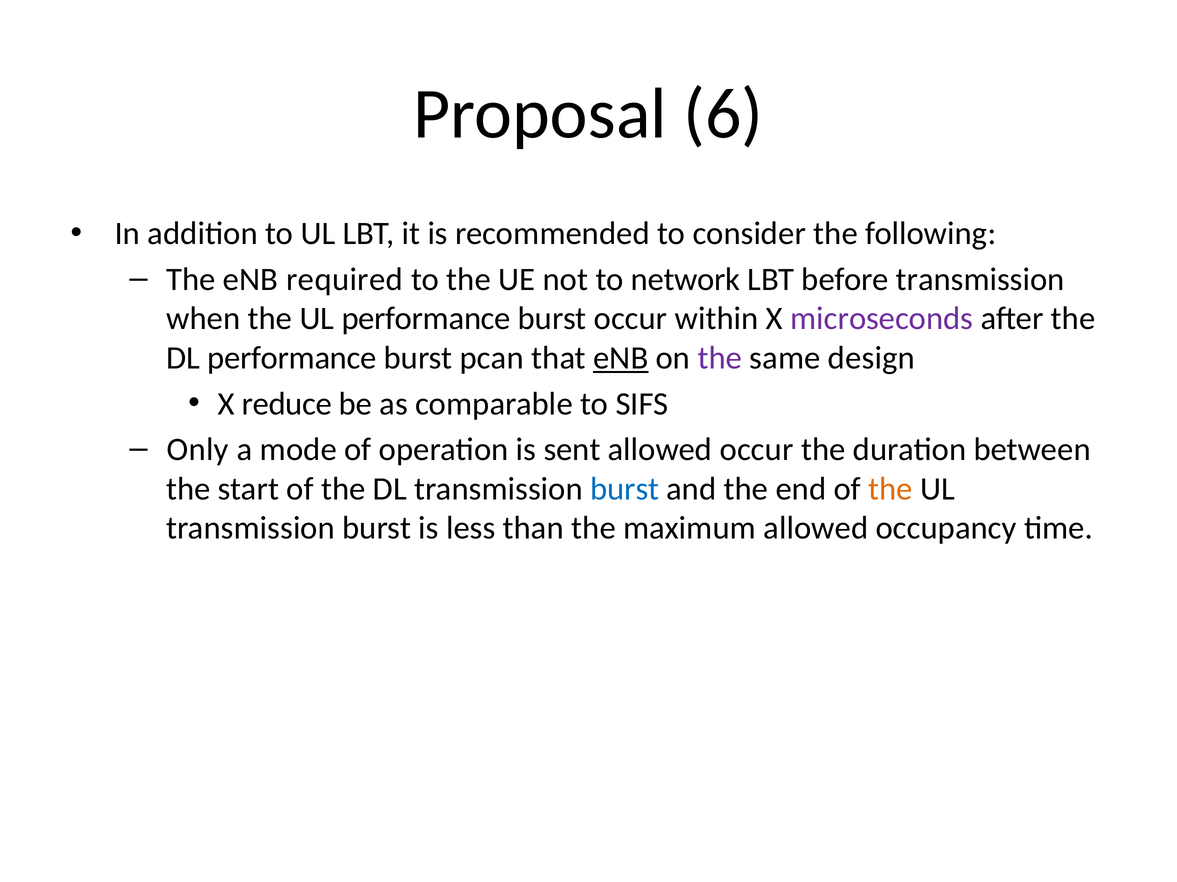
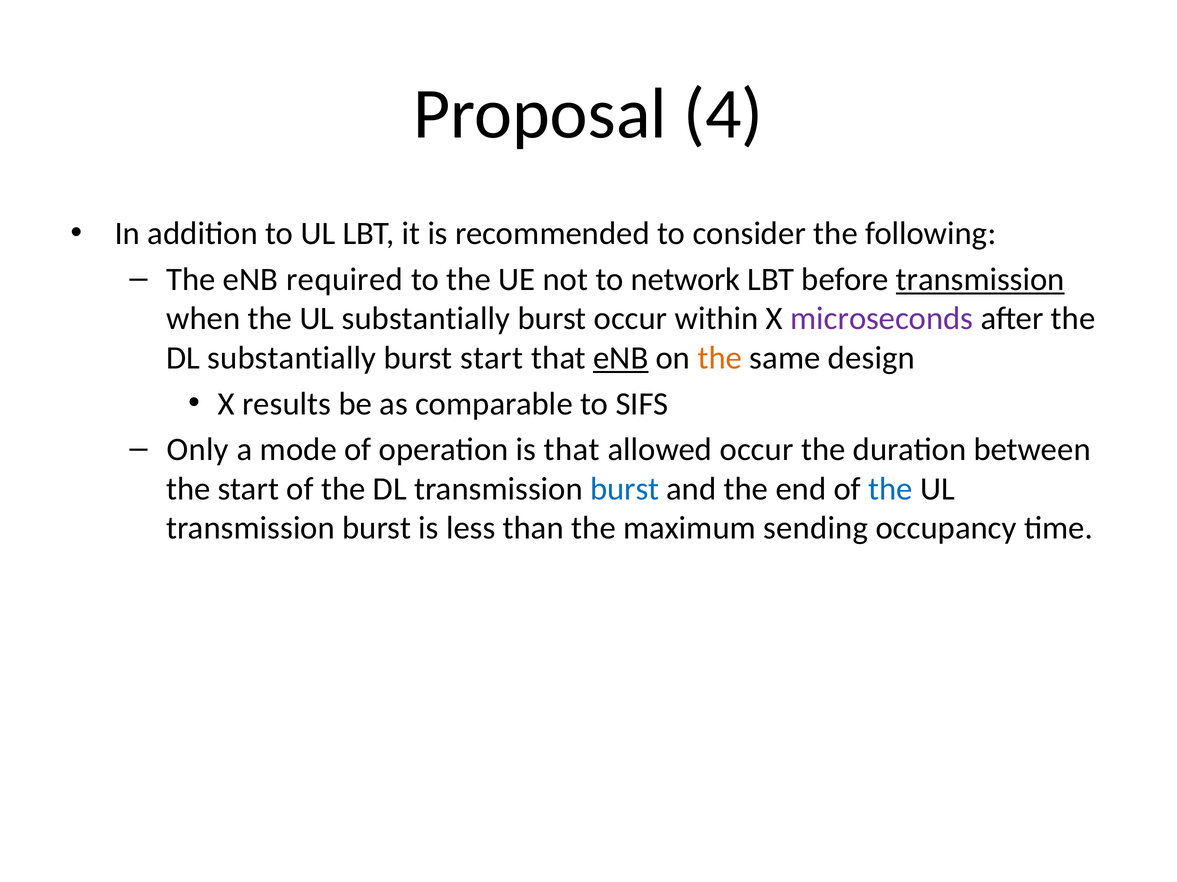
6: 6 -> 4
transmission at (980, 280) underline: none -> present
UL performance: performance -> substantially
DL performance: performance -> substantially
burst pcan: pcan -> start
the at (720, 358) colour: purple -> orange
reduce: reduce -> results
is sent: sent -> that
the at (890, 489) colour: orange -> blue
maximum allowed: allowed -> sending
